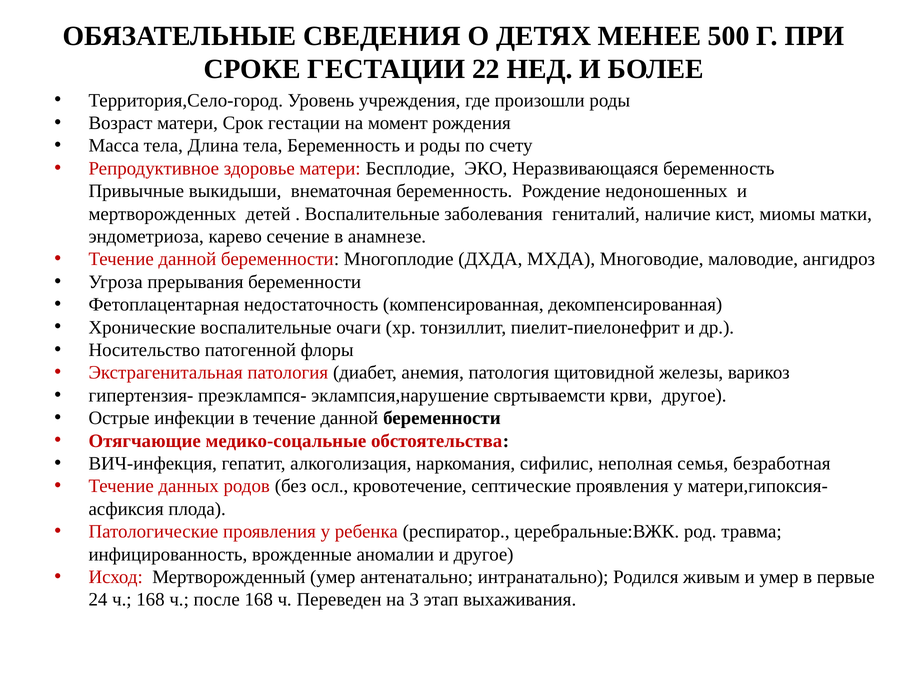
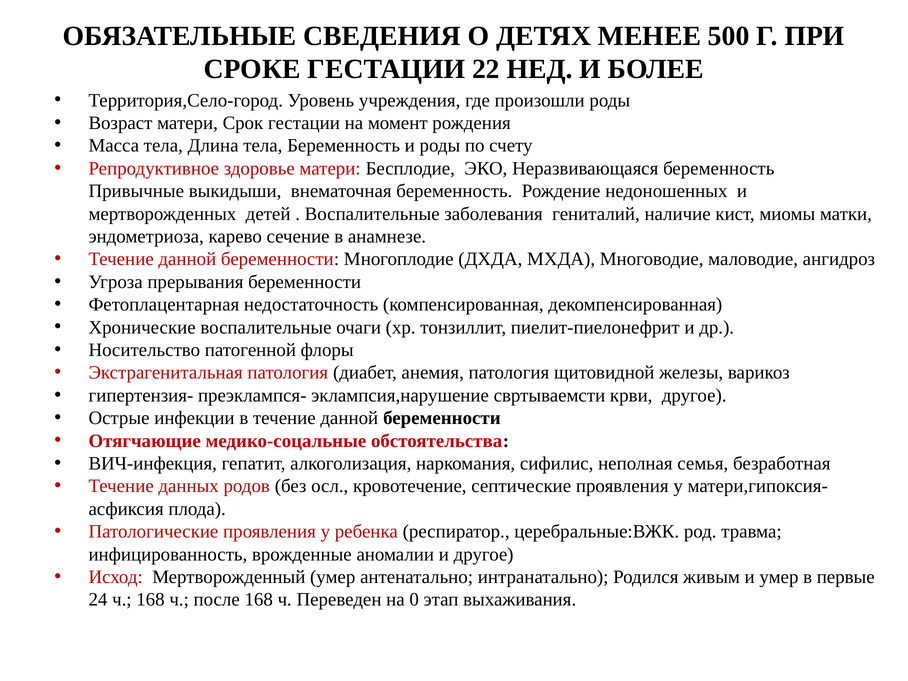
3: 3 -> 0
